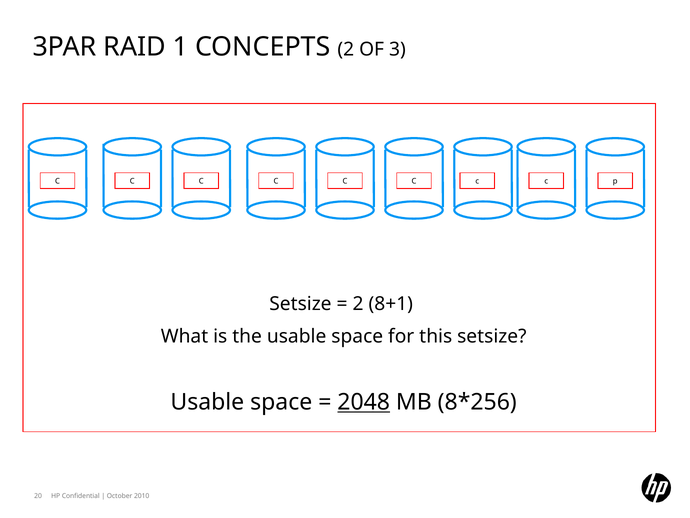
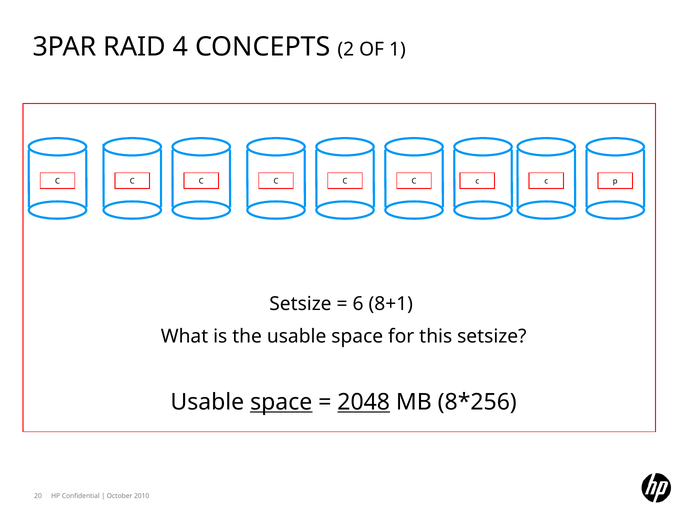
1: 1 -> 4
3: 3 -> 1
2 at (358, 304): 2 -> 6
space at (281, 402) underline: none -> present
